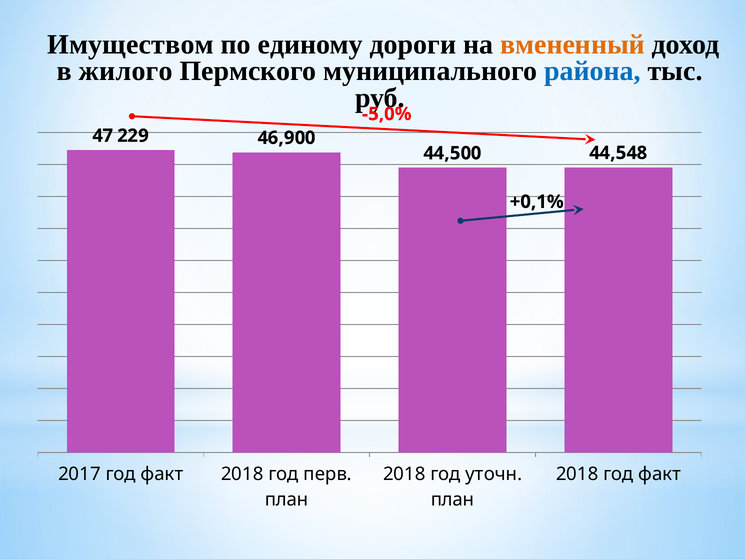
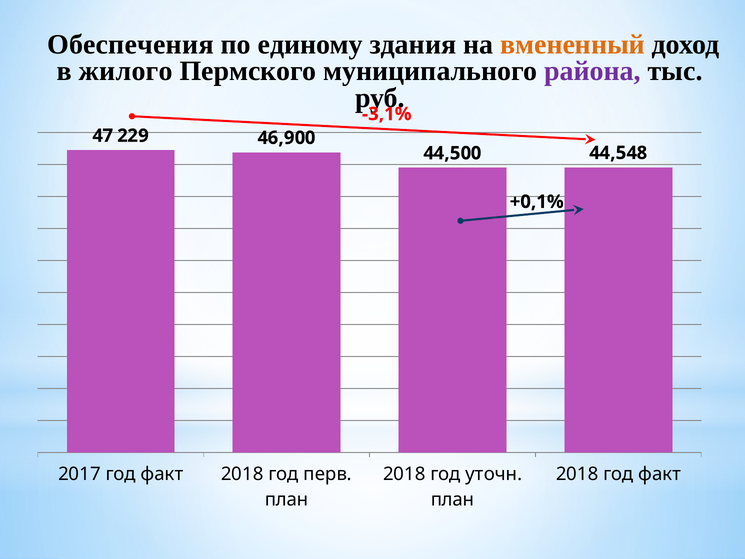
Имуществом: Имуществом -> Обеспечения
дороги: дороги -> здания
района colour: blue -> purple
-5,0%: -5,0% -> -3,1%
